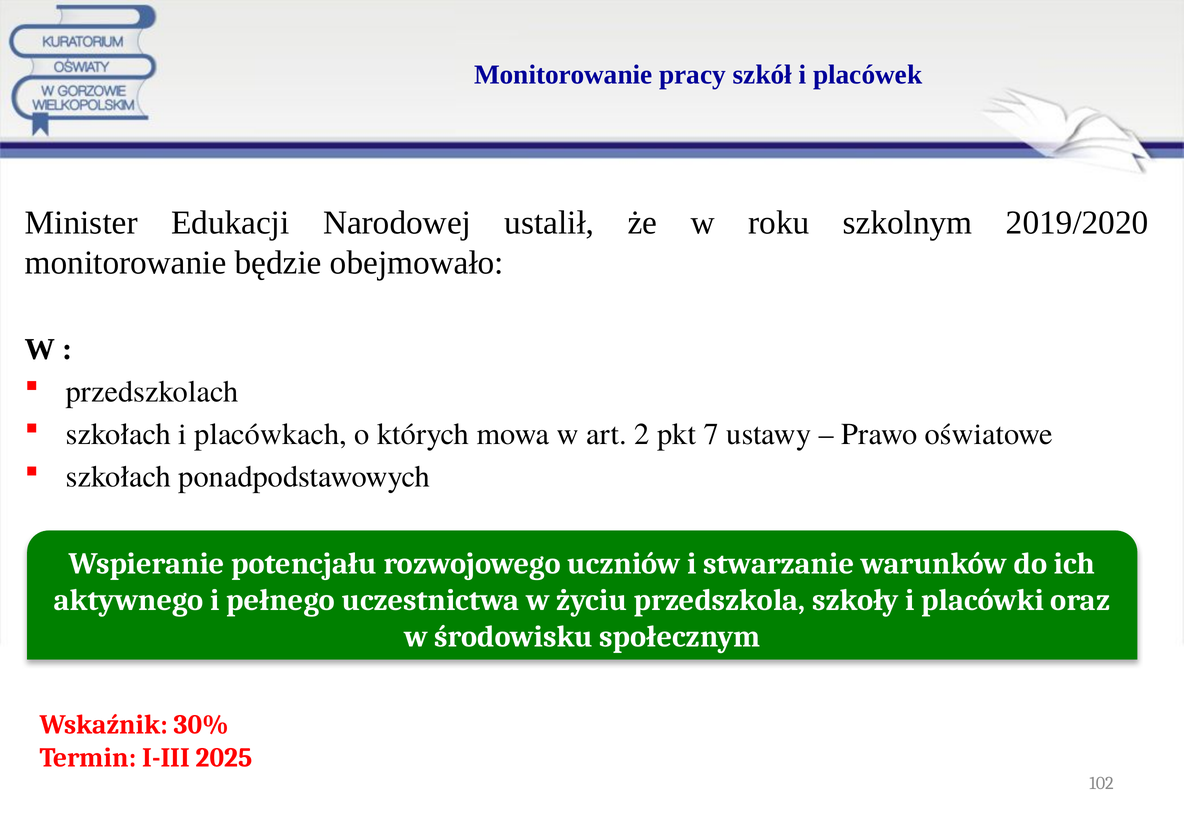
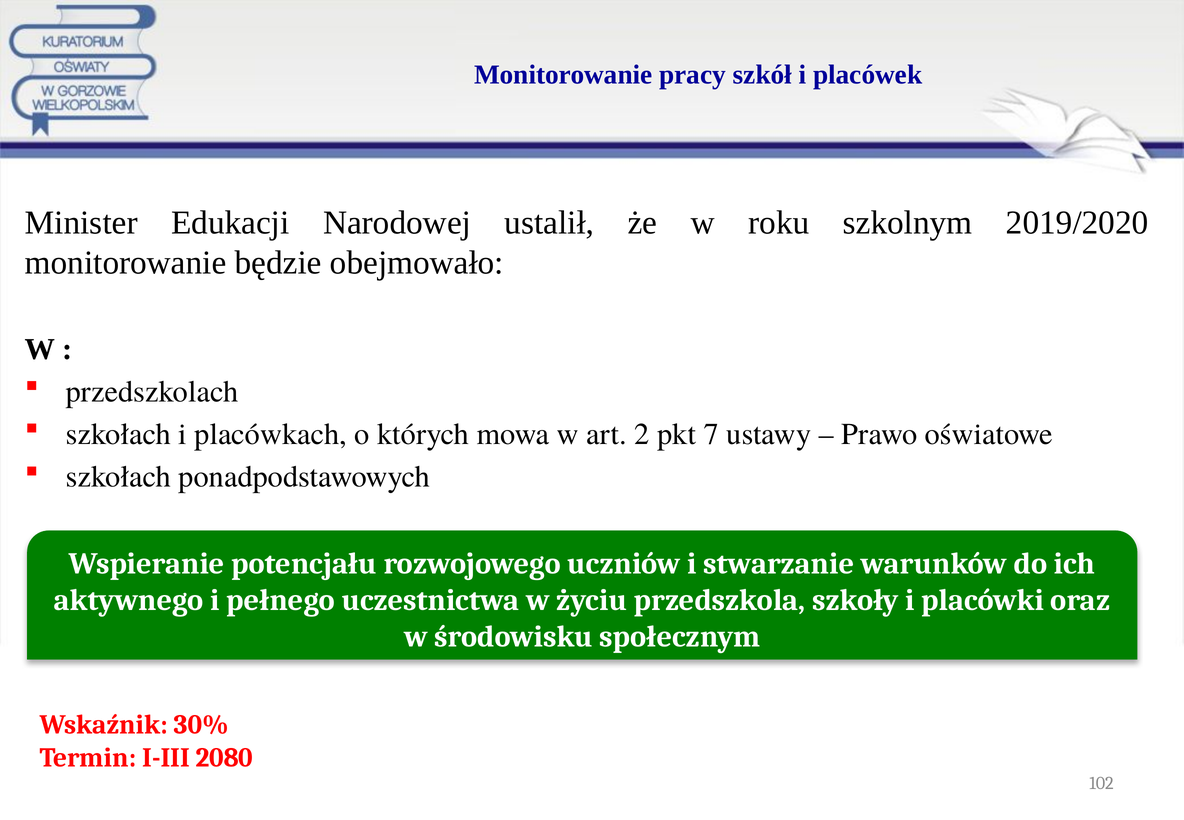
2025: 2025 -> 2080
